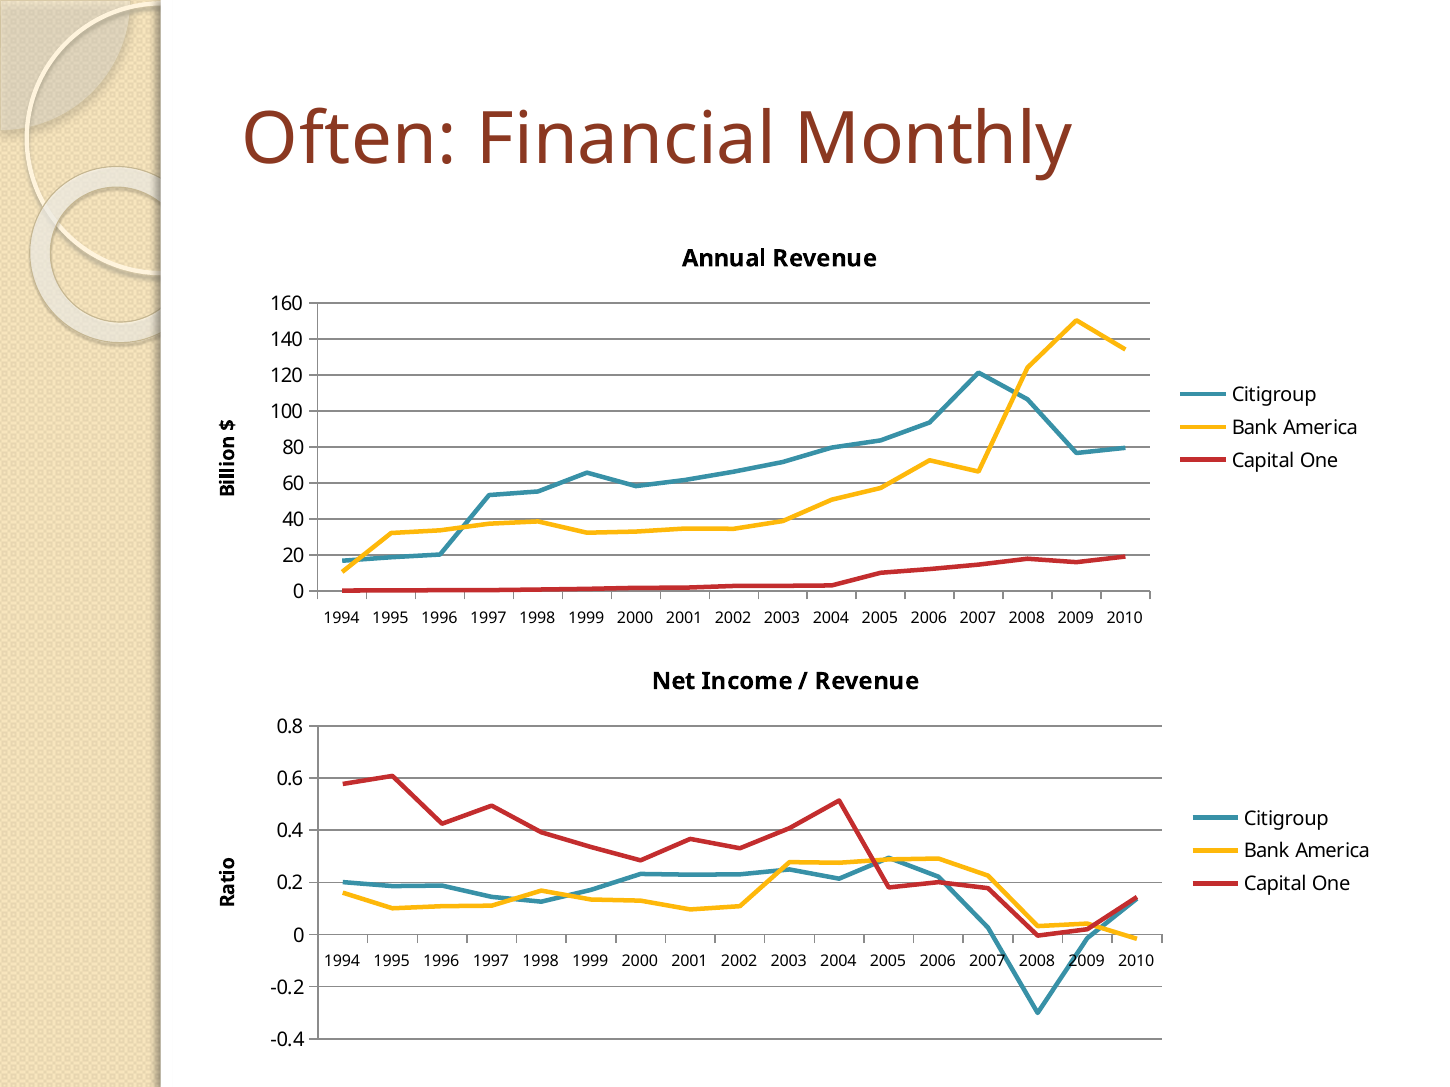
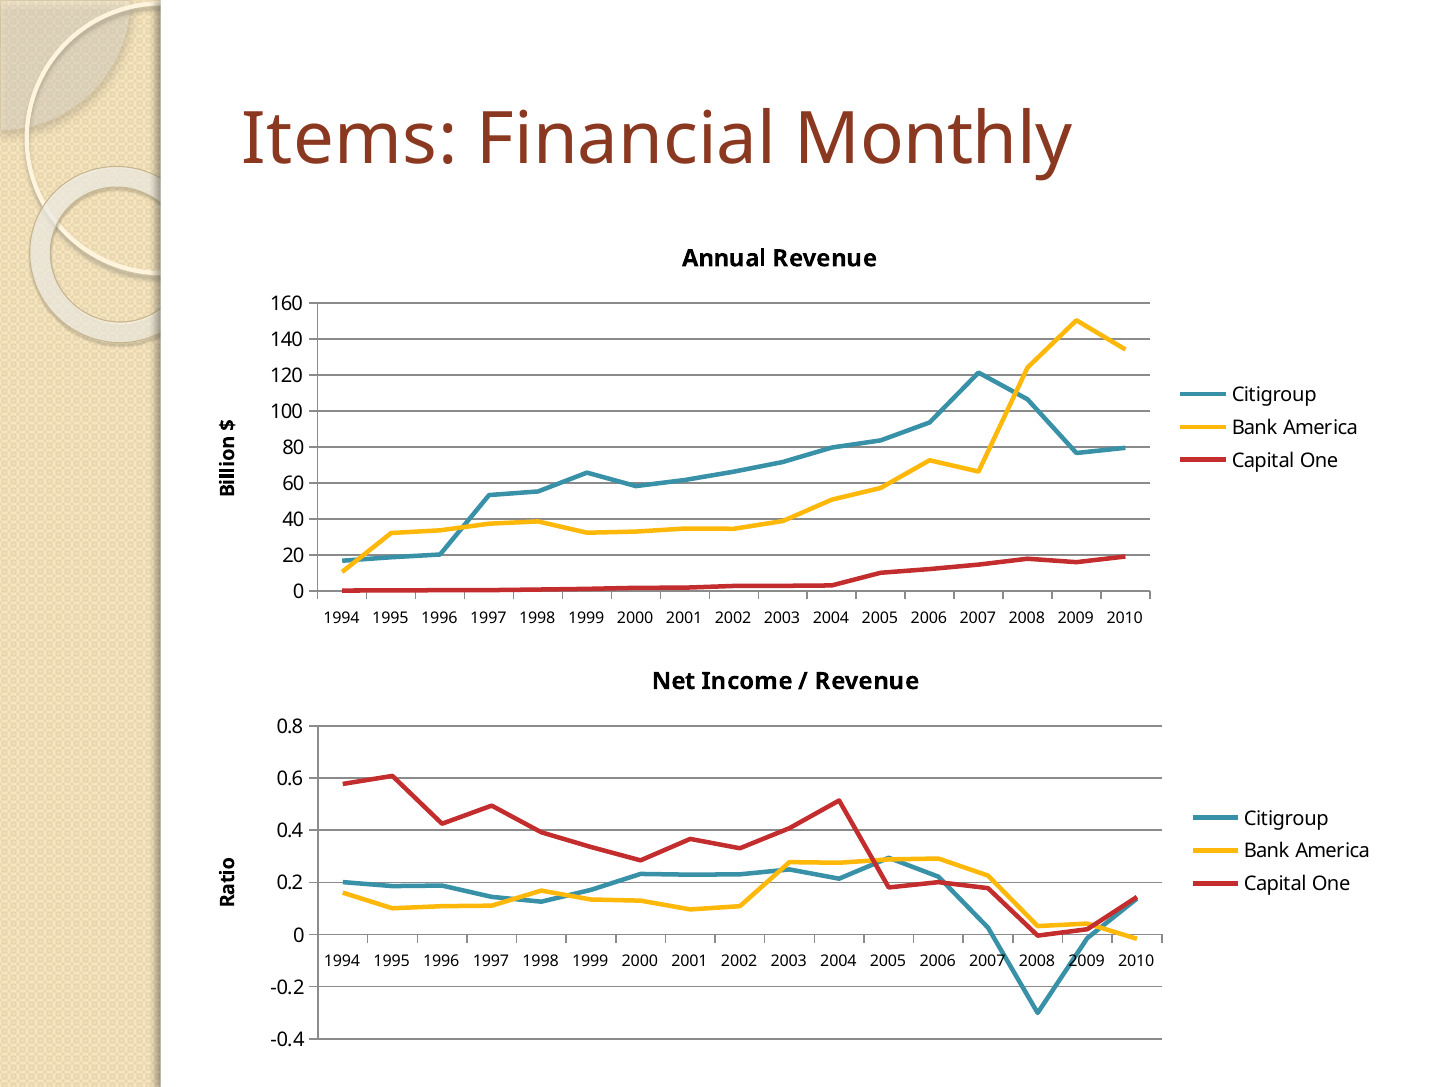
Often: Often -> Items
